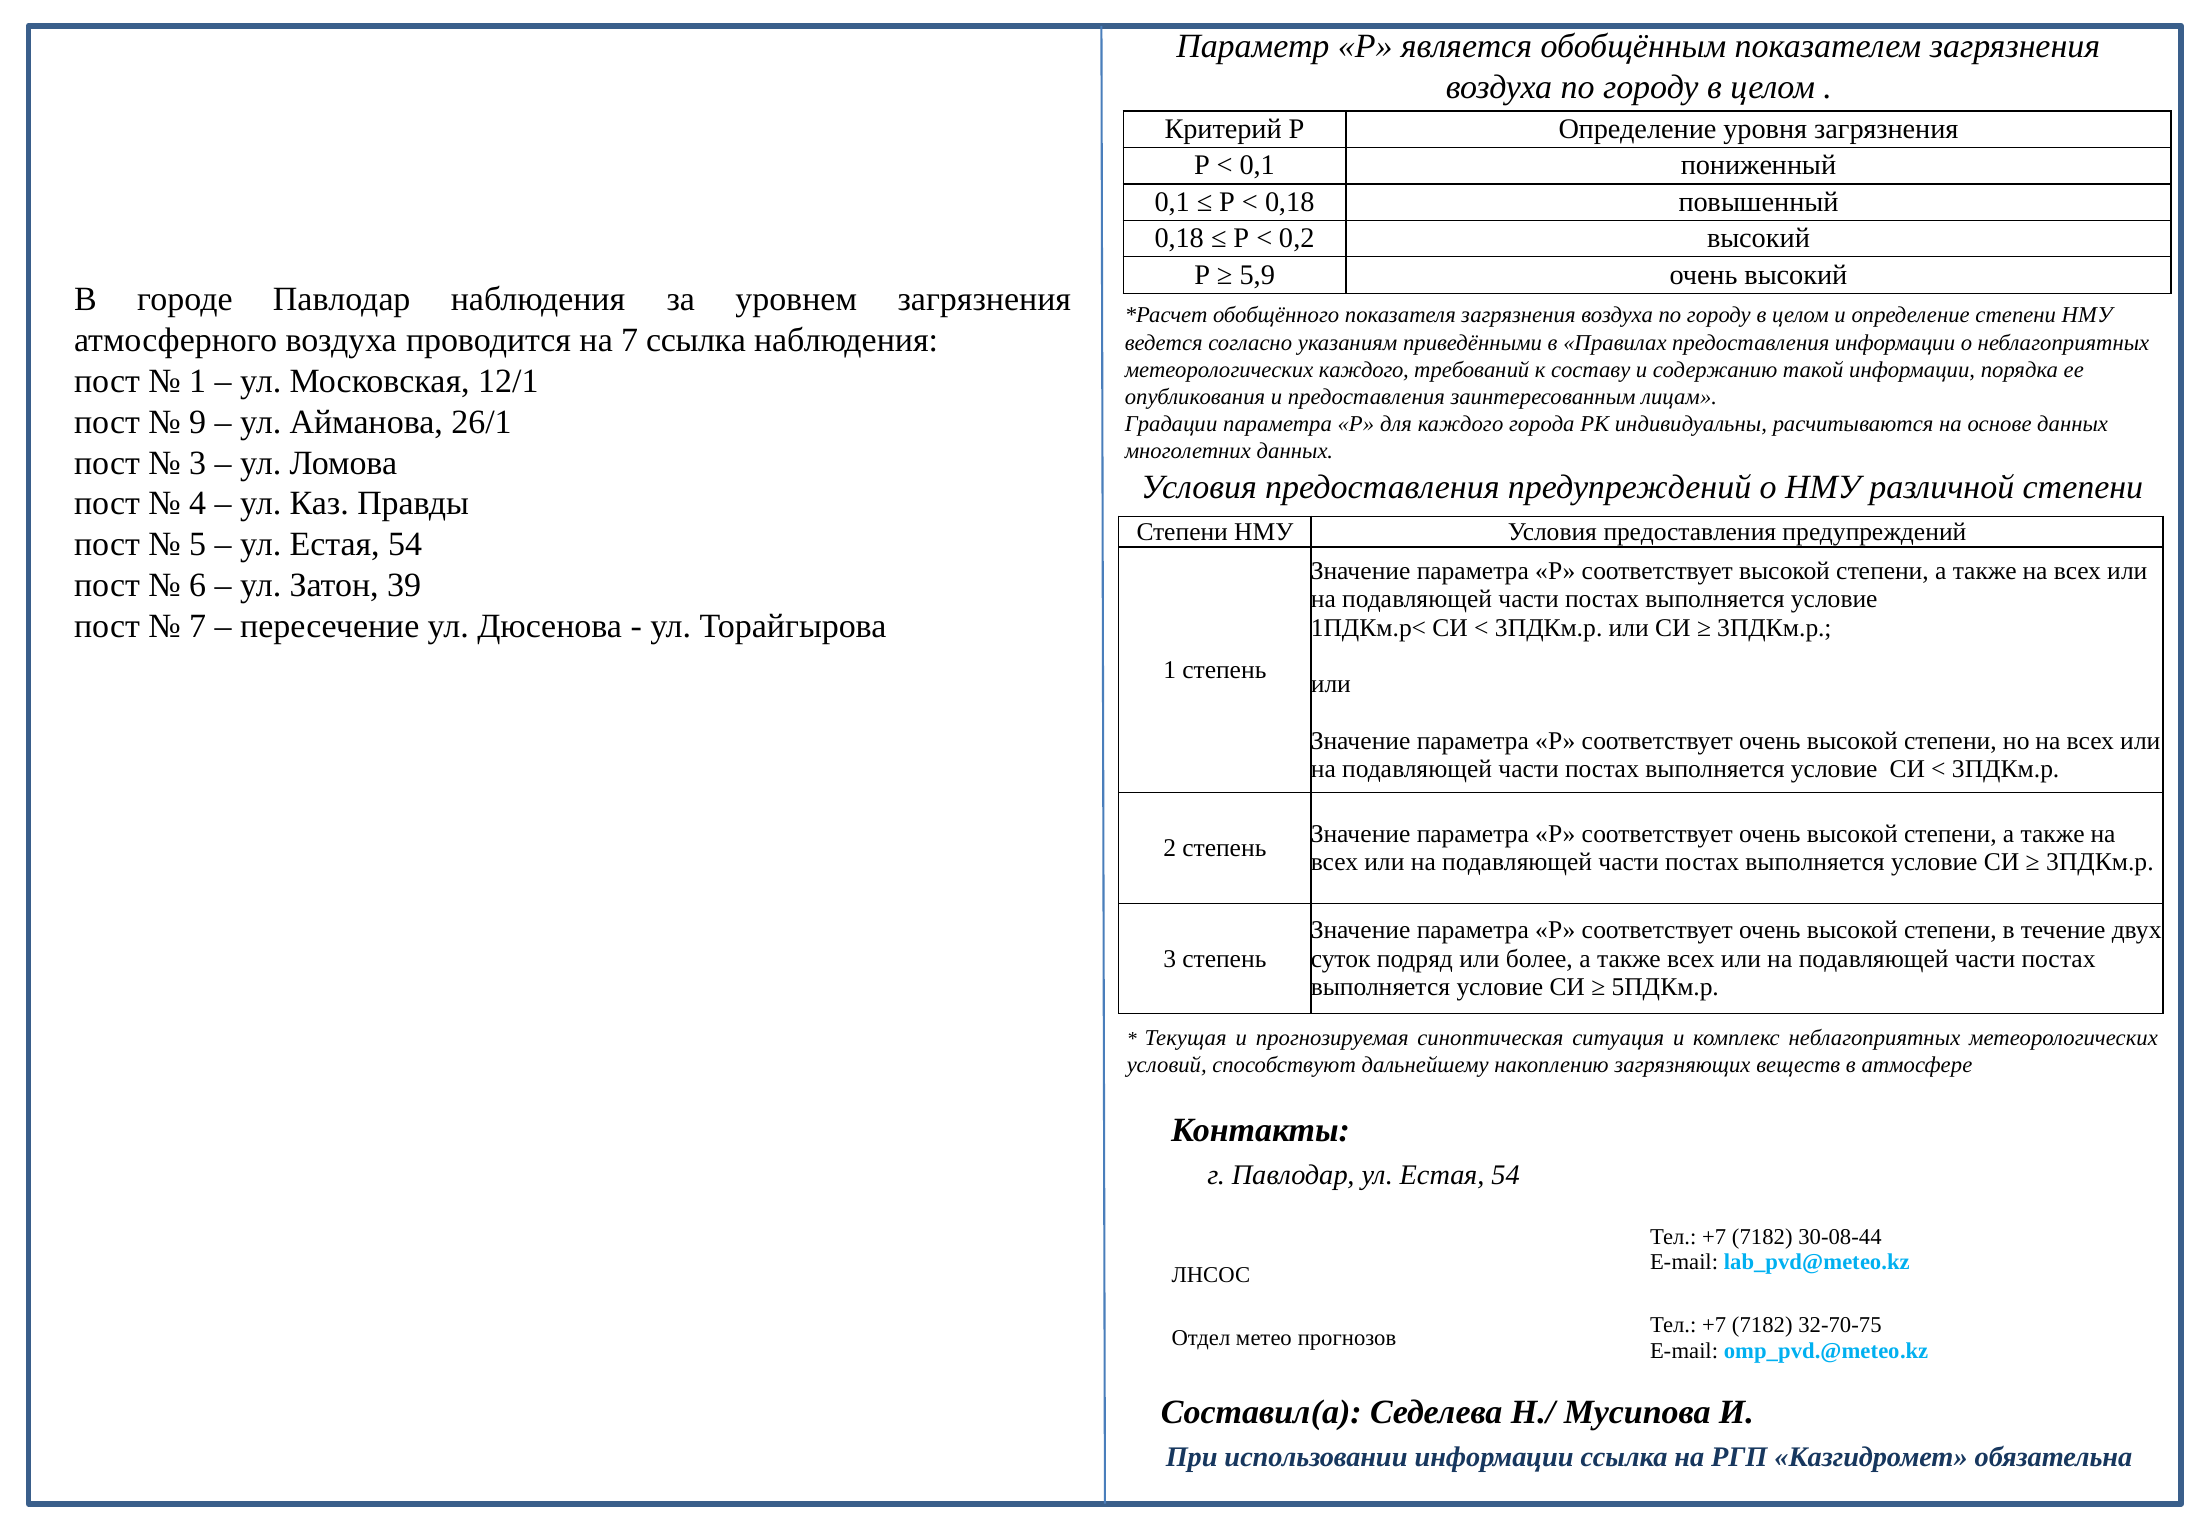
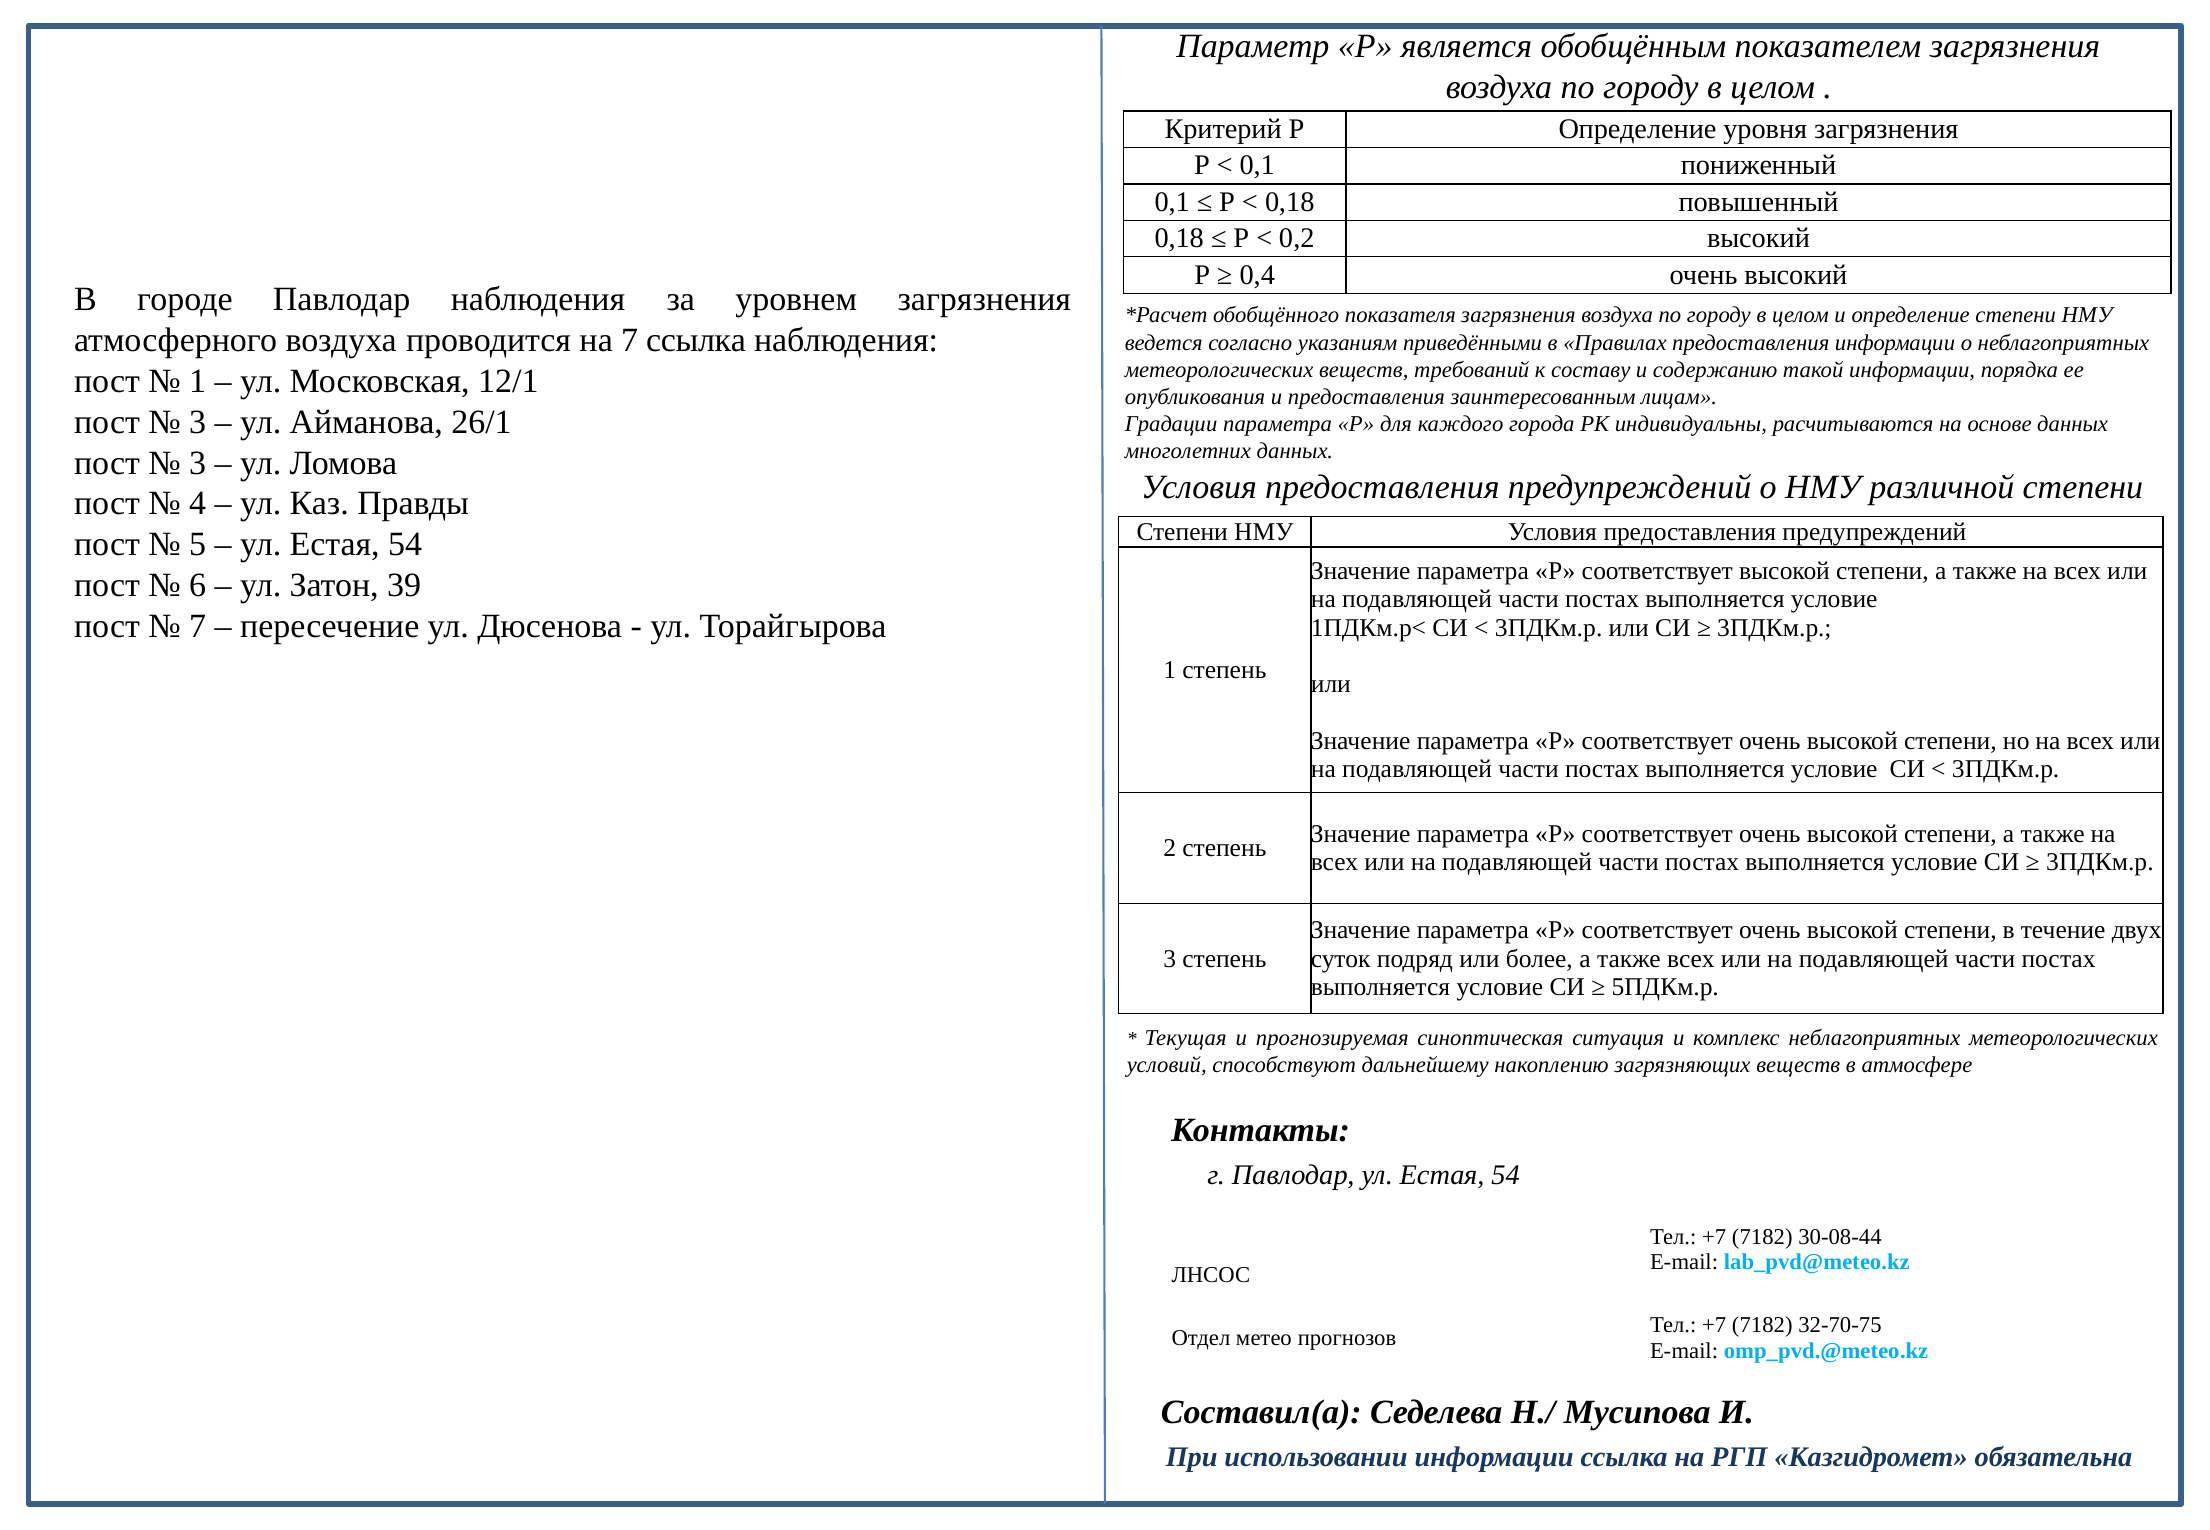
5,9: 5,9 -> 0,4
метеорологических каждого: каждого -> веществ
9 at (198, 422): 9 -> 3
